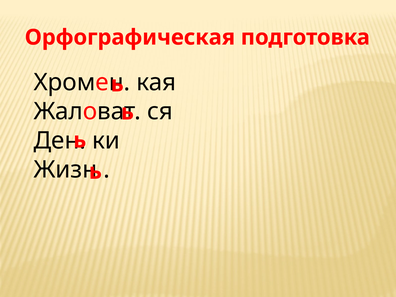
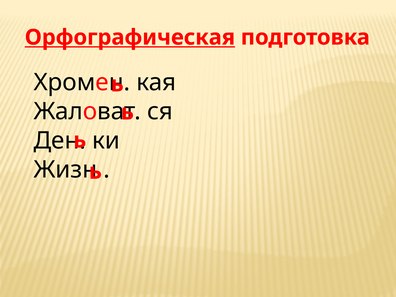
Орфографическая underline: none -> present
